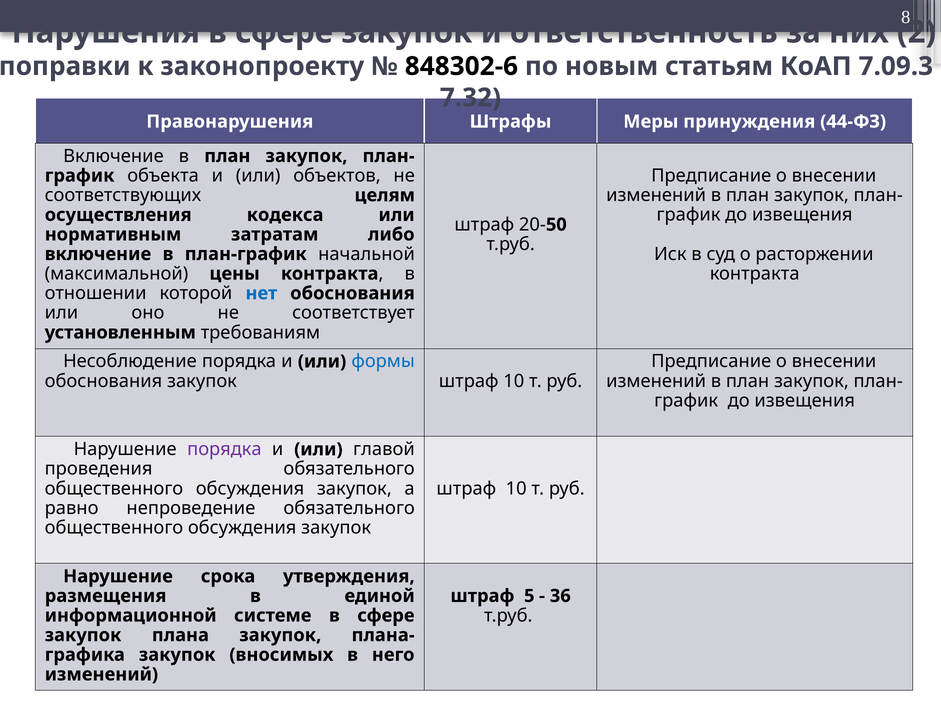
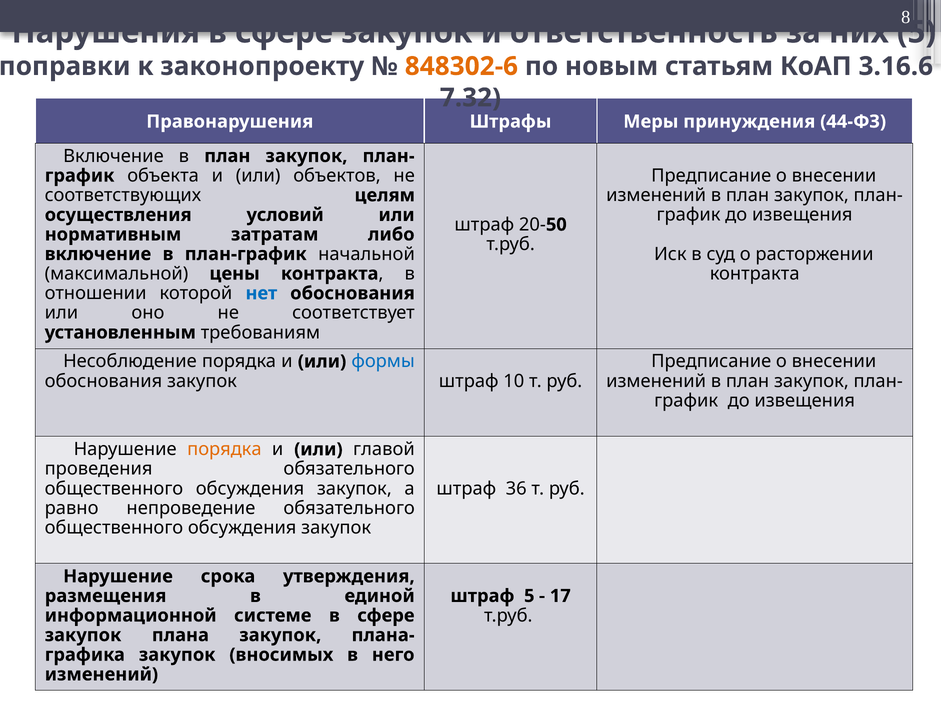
них 2: 2 -> 5
848302-6 colour: black -> orange
7.09.3: 7.09.3 -> 3.16.6
кодекса: кодекса -> условий
порядка at (224, 449) colour: purple -> orange
10 at (516, 488): 10 -> 36
36: 36 -> 17
